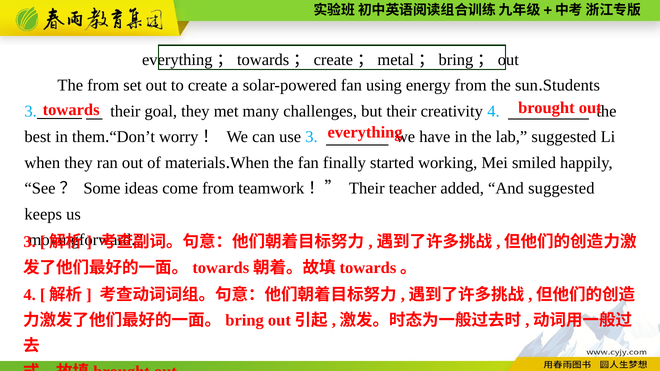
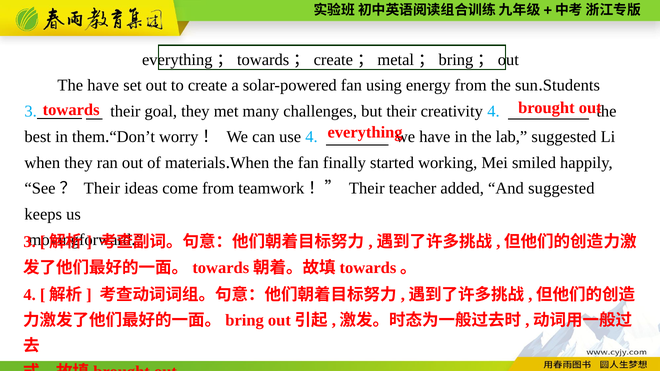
The from: from -> have
use 3: 3 -> 4
See？ Some: Some -> Their
